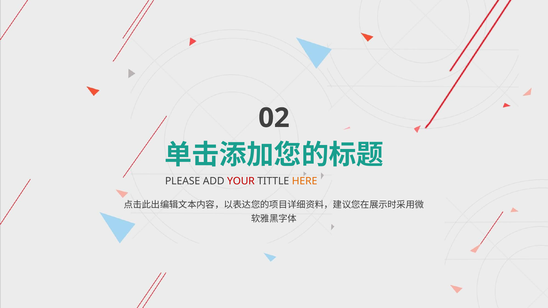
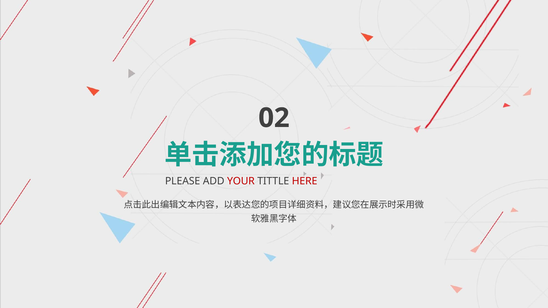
HERE colour: orange -> red
